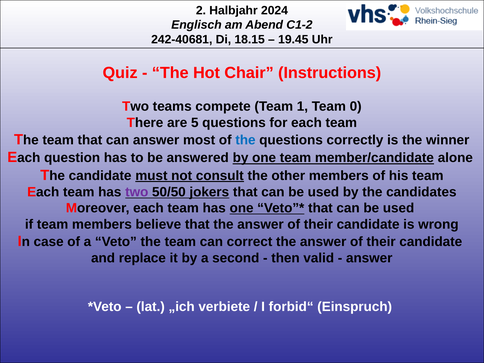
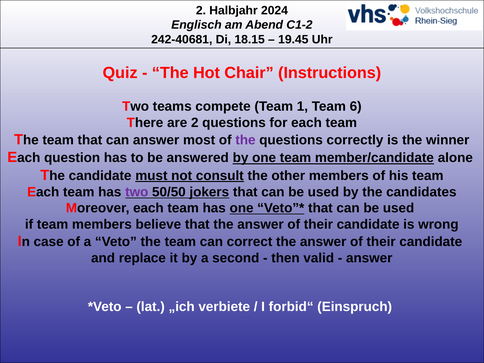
0: 0 -> 6
are 5: 5 -> 2
the at (245, 140) colour: blue -> purple
